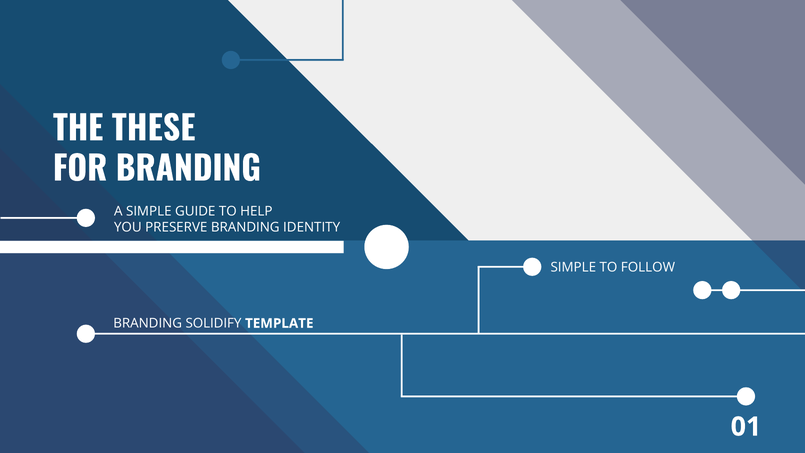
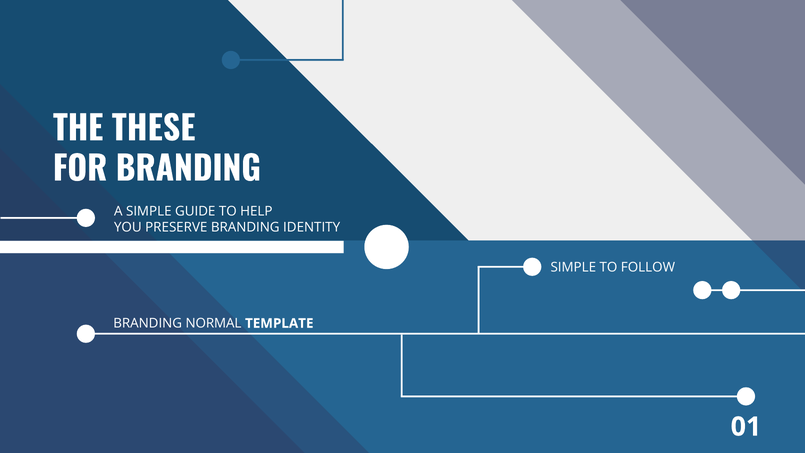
SOLIDIFY: SOLIDIFY -> NORMAL
